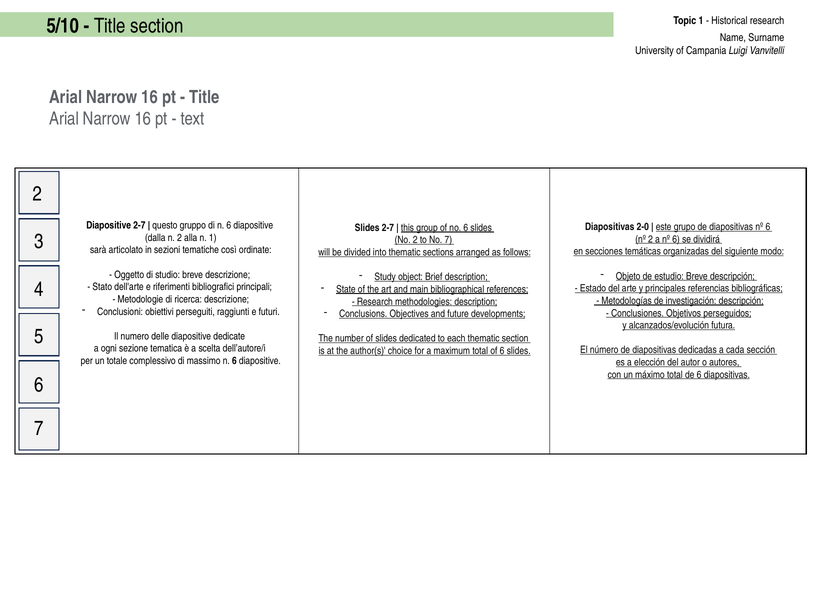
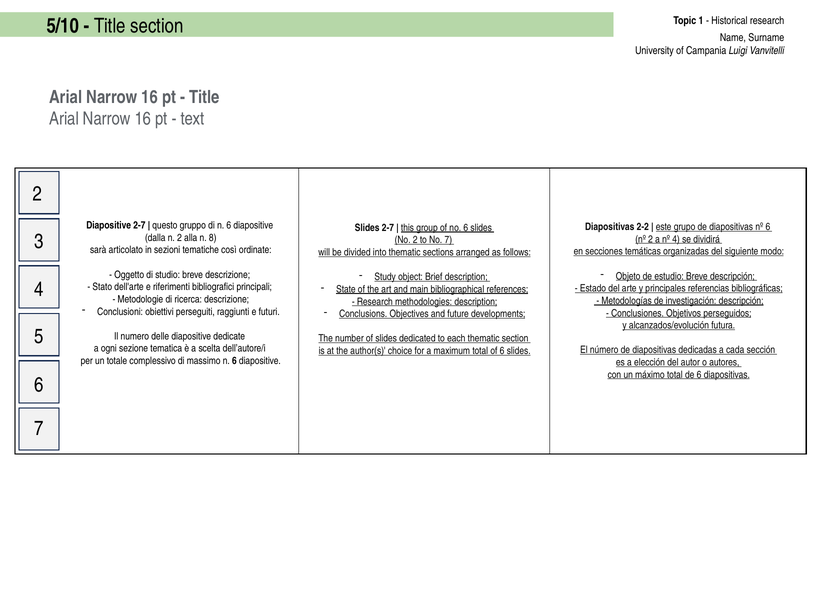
2-0: 2-0 -> 2-2
n 1: 1 -> 8
a nº 6: 6 -> 4
